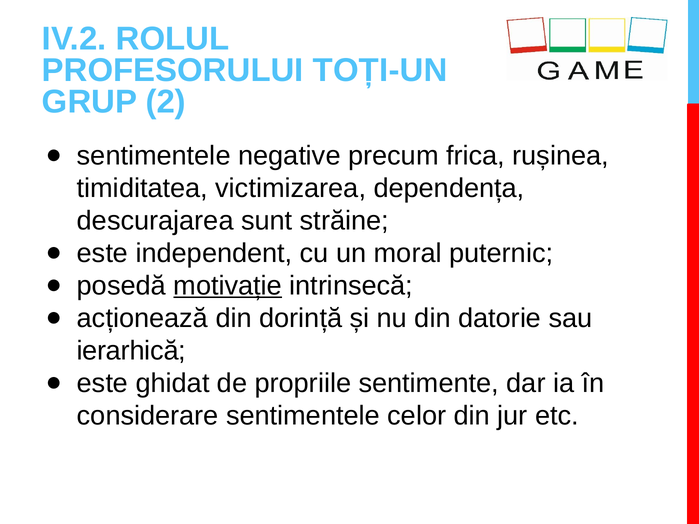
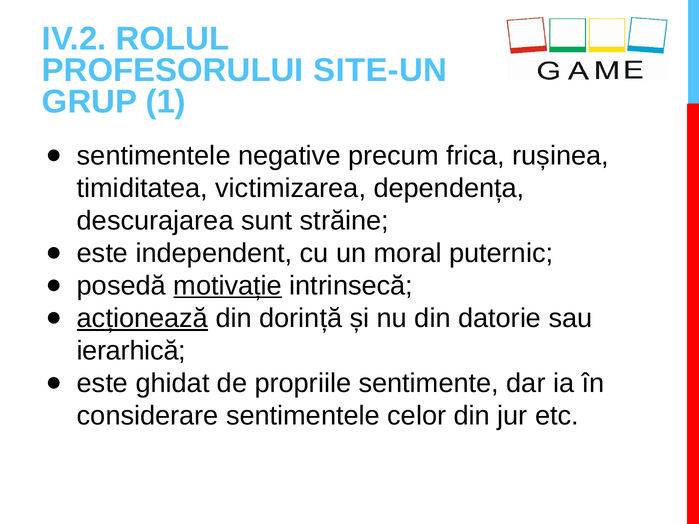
TOȚI-UN: TOȚI-UN -> SITE-UN
2: 2 -> 1
acționează underline: none -> present
